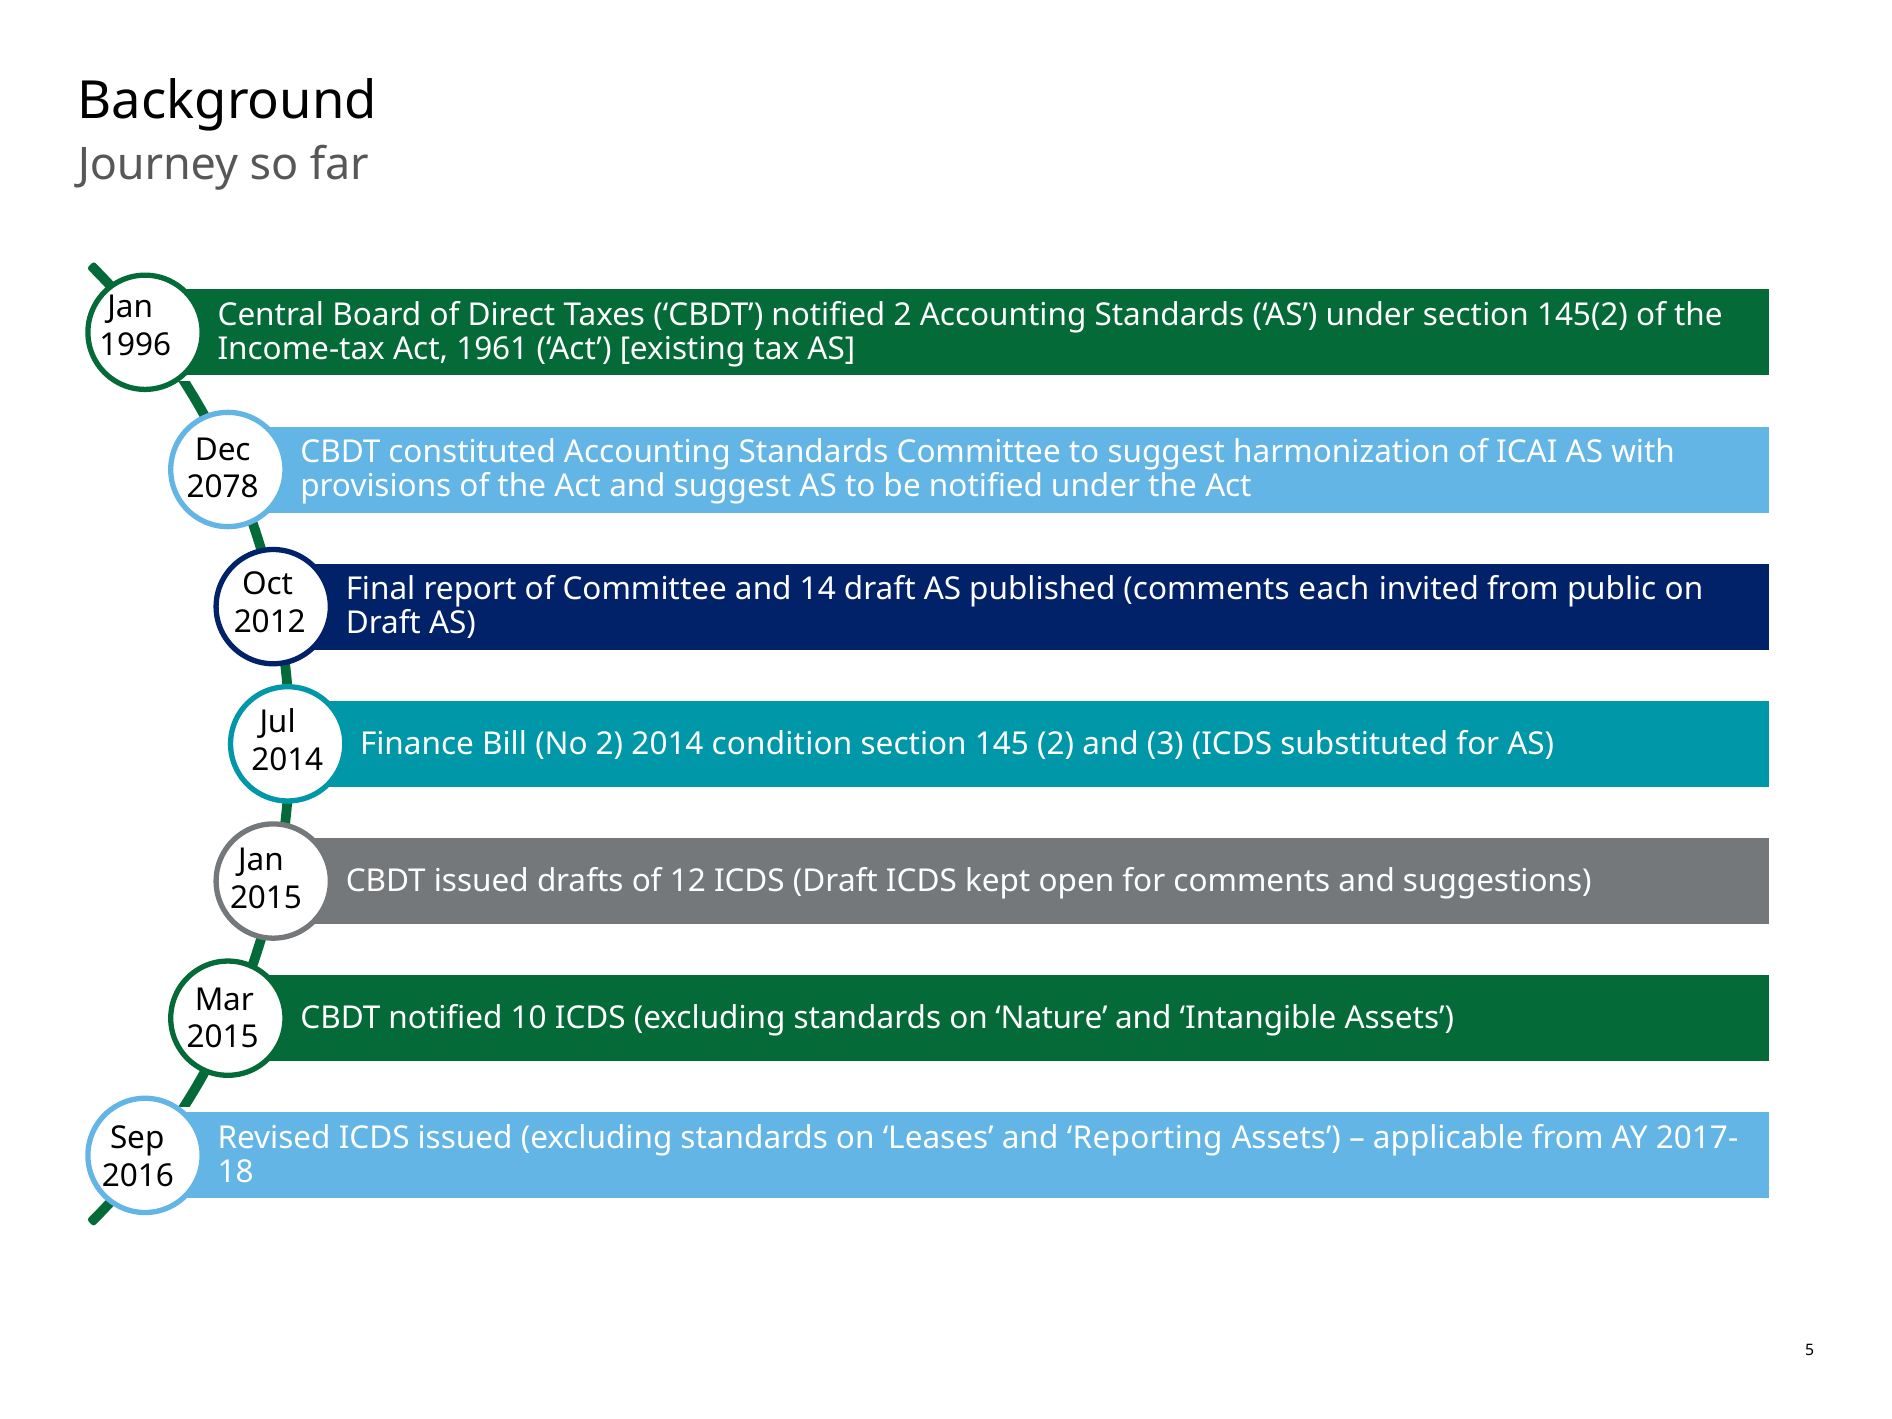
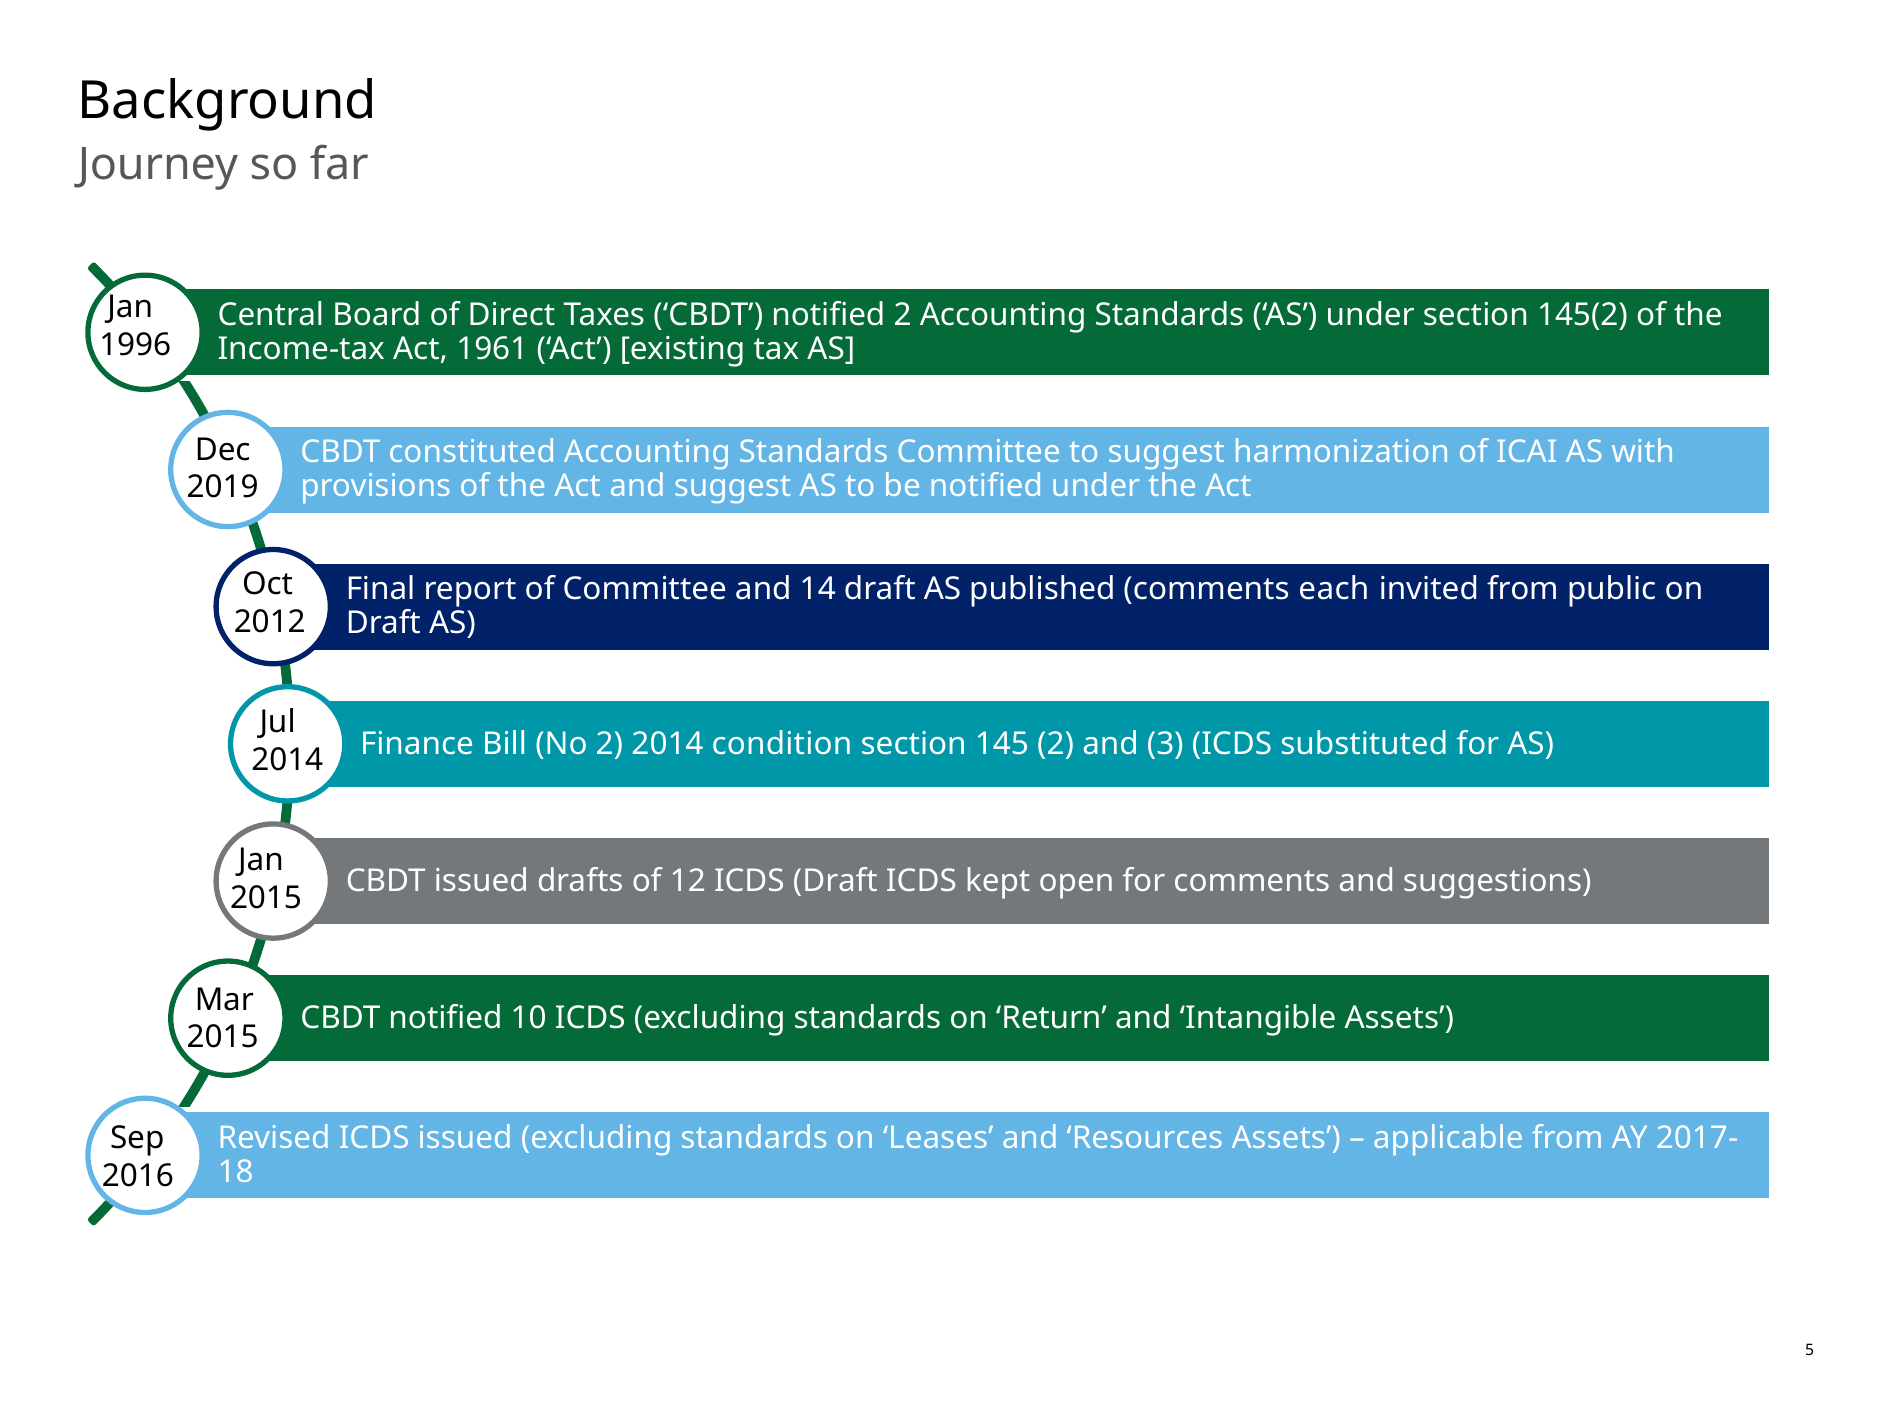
2078: 2078 -> 2019
Nature: Nature -> Return
Reporting: Reporting -> Resources
